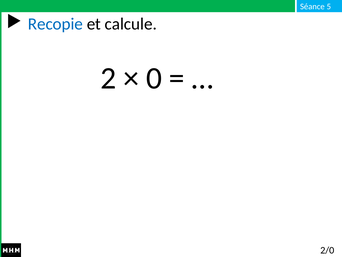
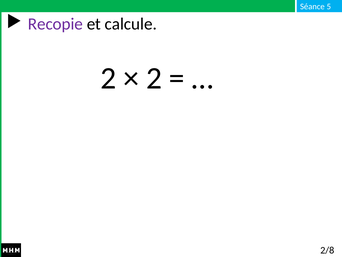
Recopie colour: blue -> purple
0 at (154, 78): 0 -> 2
2/0: 2/0 -> 2/8
